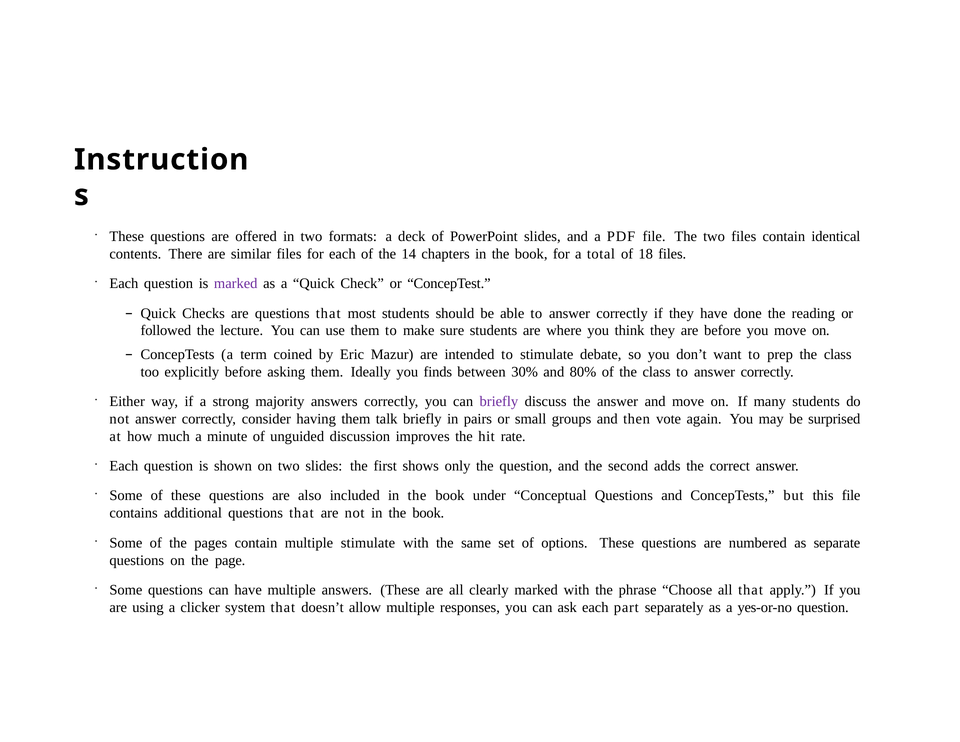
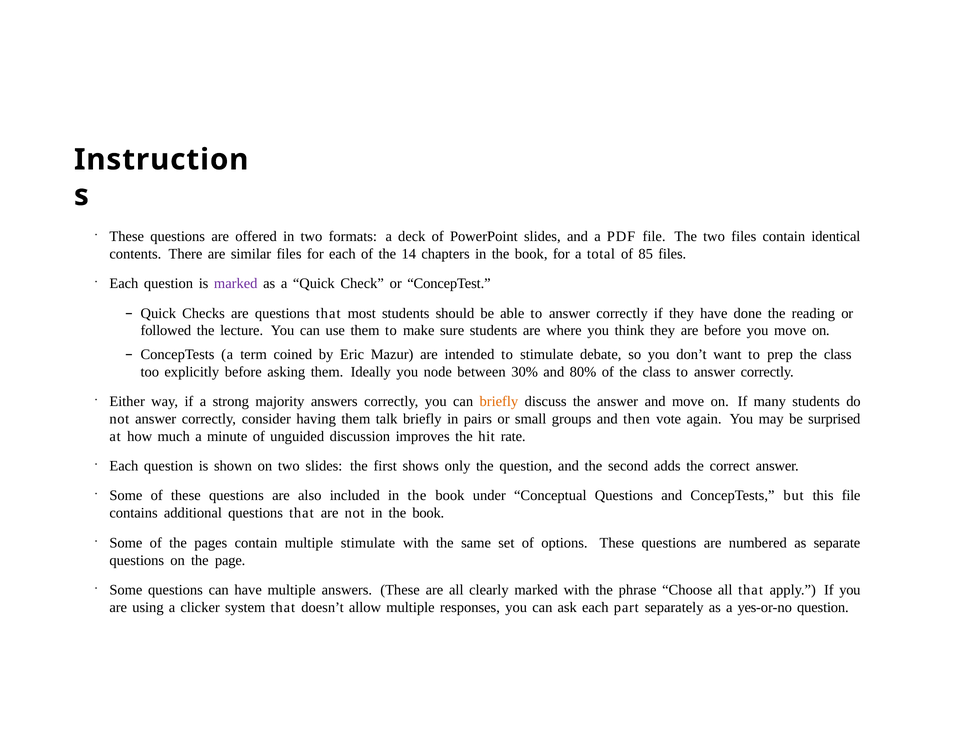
18: 18 -> 85
finds: finds -> node
briefly at (499, 401) colour: purple -> orange
